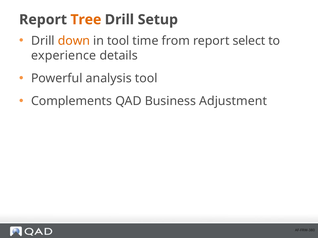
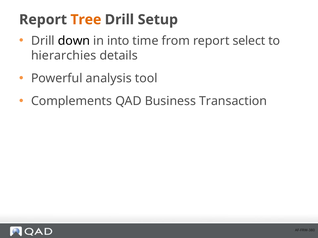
down colour: orange -> black
in tool: tool -> into
experience: experience -> hierarchies
Adjustment: Adjustment -> Transaction
